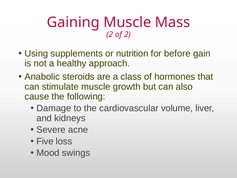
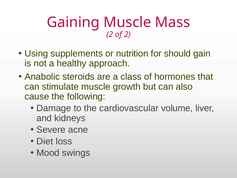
before: before -> should
Five: Five -> Diet
